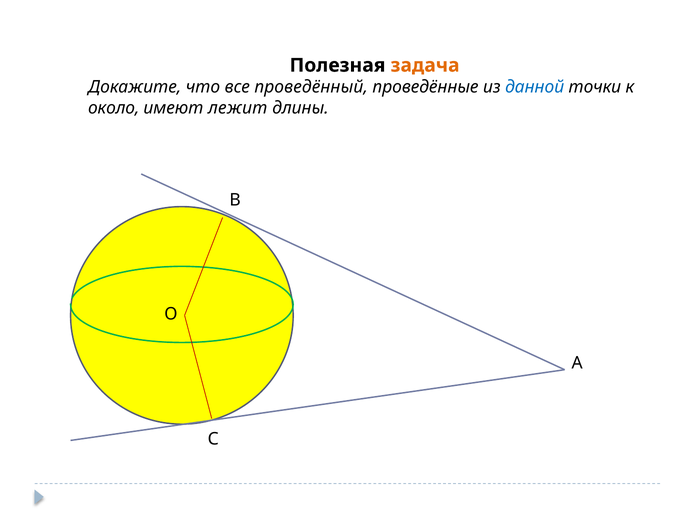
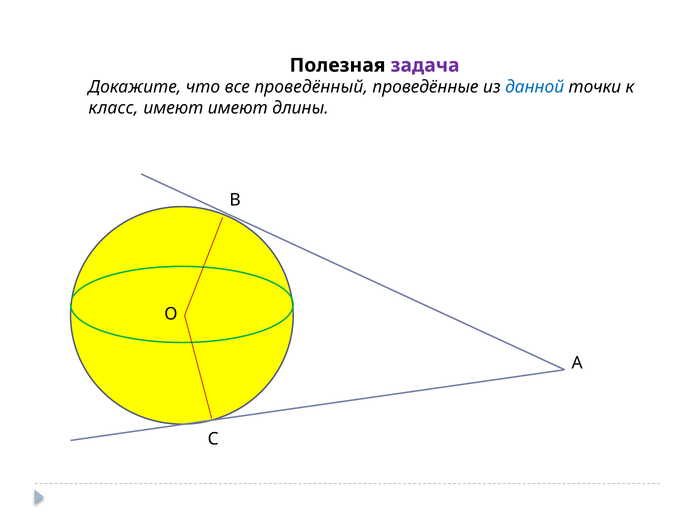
задача colour: orange -> purple
около: около -> класс
имеют лежит: лежит -> имеют
